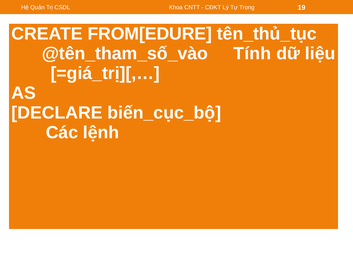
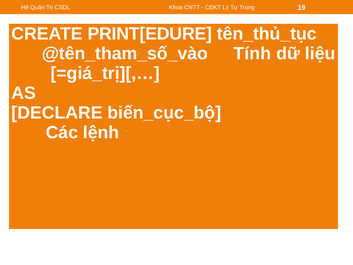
FROM[EDURE: FROM[EDURE -> PRINT[EDURE
